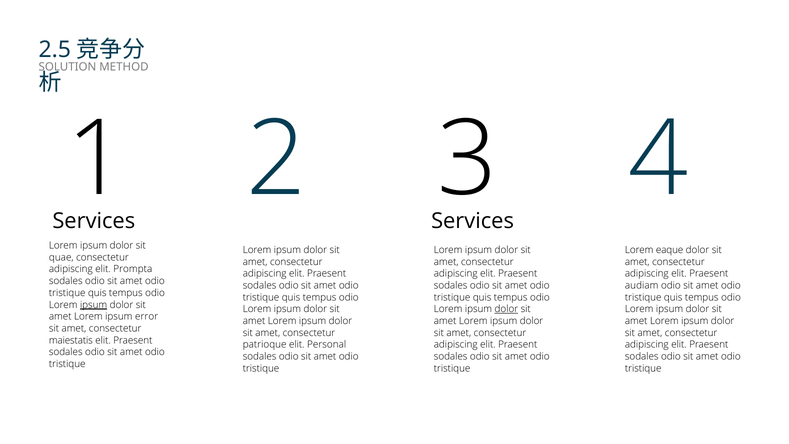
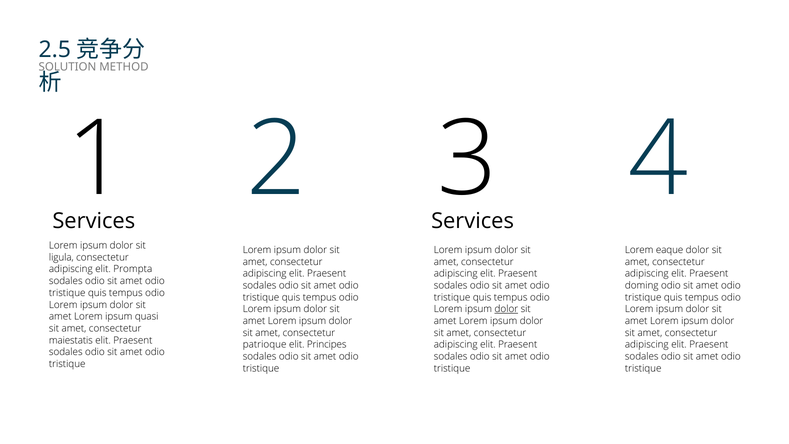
quae: quae -> ligula
audiam: audiam -> doming
ipsum at (94, 305) underline: present -> none
error: error -> quasi
Personal: Personal -> Principes
